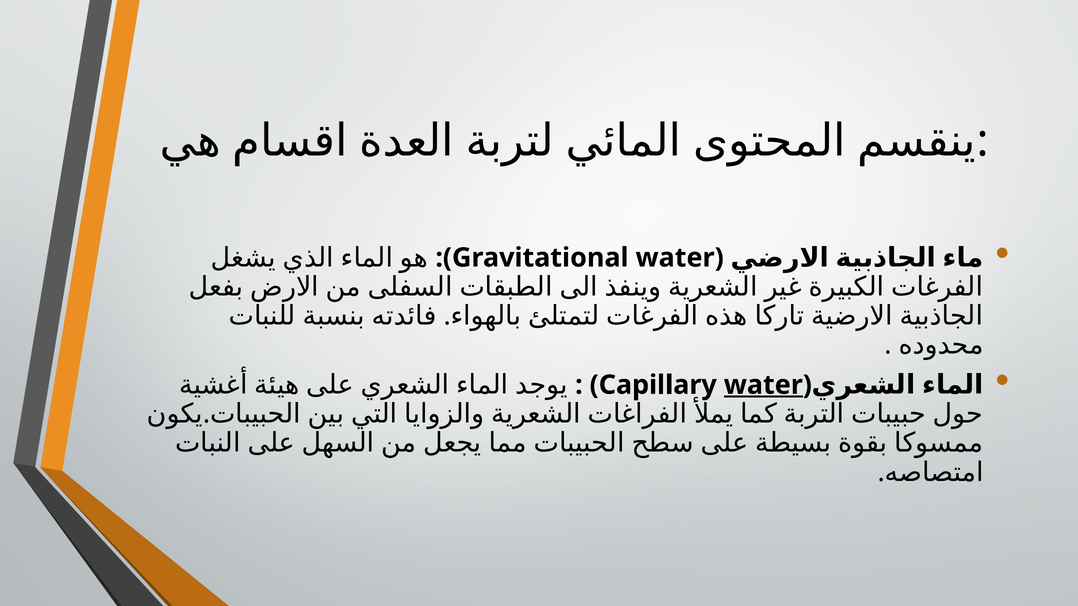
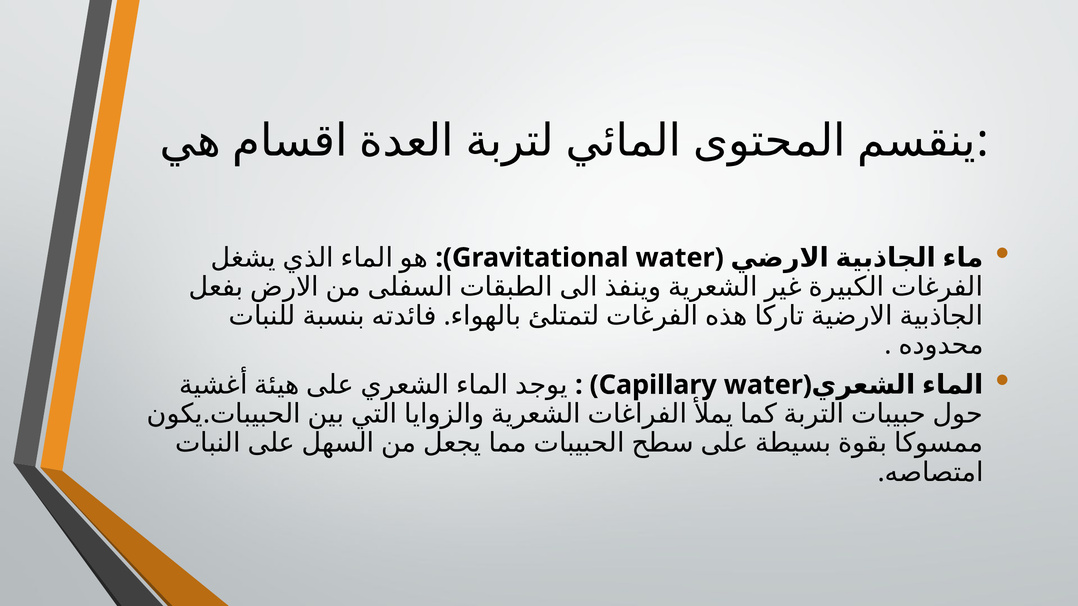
water at (763, 385) underline: present -> none
